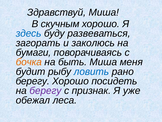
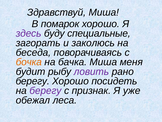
скучным: скучным -> помарок
здесь colour: blue -> purple
развеваться: развеваться -> специальные
бумаги: бумаги -> беседа
быть: быть -> бачка
ловить colour: blue -> purple
